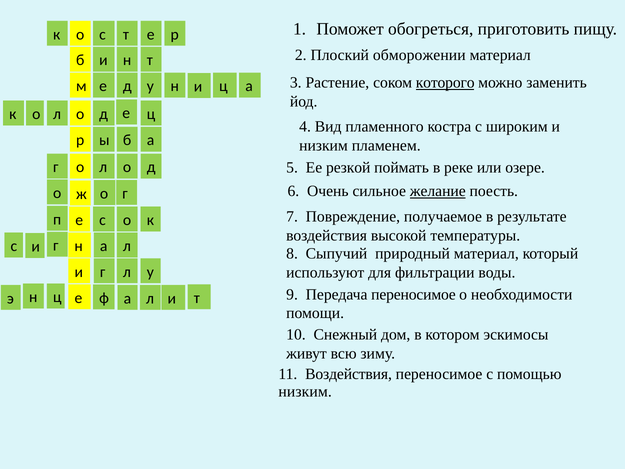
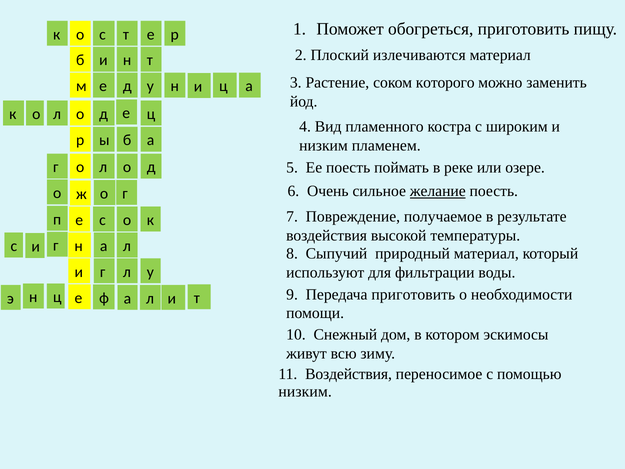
обморожении: обморожении -> излечиваются
которого underline: present -> none
Ее резкой: резкой -> поесть
Передача переносимое: переносимое -> приготовить
